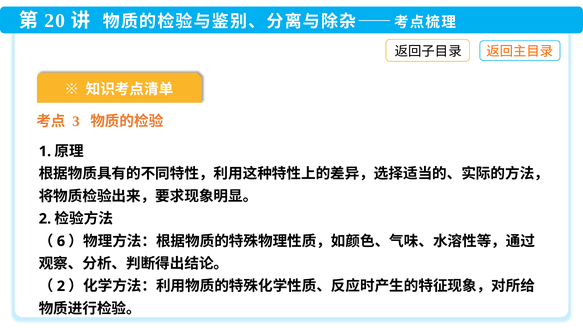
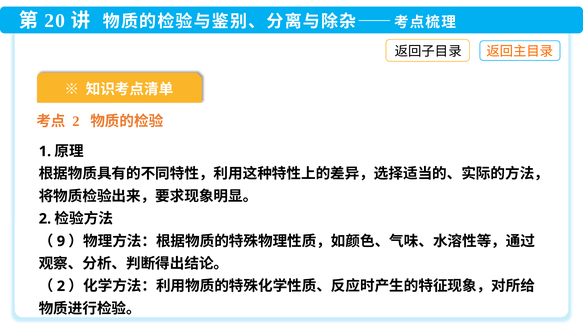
3 at (76, 121): 3 -> 2
6: 6 -> 9
